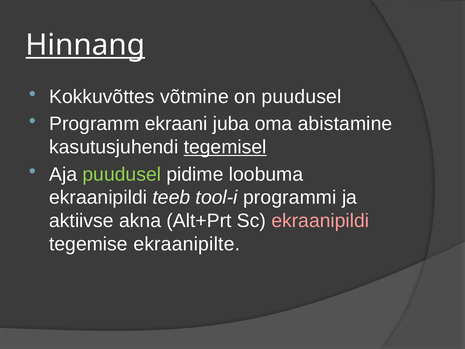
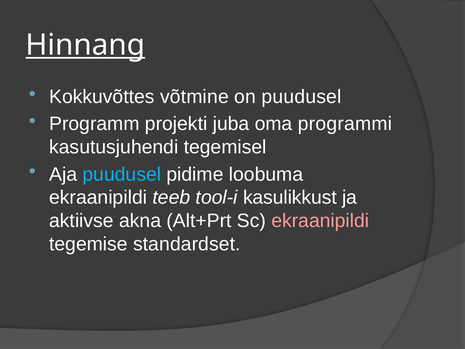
ekraani: ekraani -> projekti
abistamine: abistamine -> programmi
tegemisel underline: present -> none
puudusel at (122, 174) colour: light green -> light blue
programmi: programmi -> kasulikkust
ekraanipilte: ekraanipilte -> standardset
